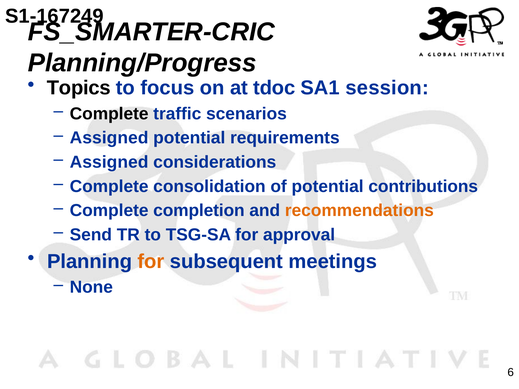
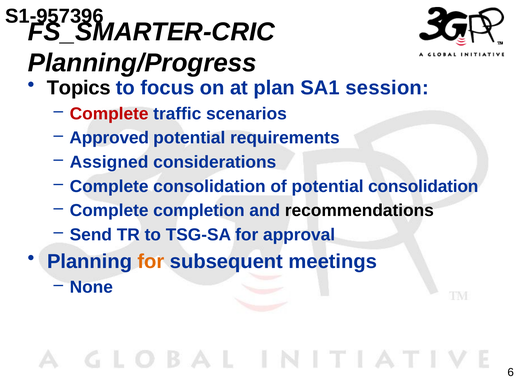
S1-167249: S1-167249 -> S1-957396
tdoc: tdoc -> plan
Complete at (109, 114) colour: black -> red
Assigned at (109, 138): Assigned -> Approved
potential contributions: contributions -> consolidation
recommendations colour: orange -> black
